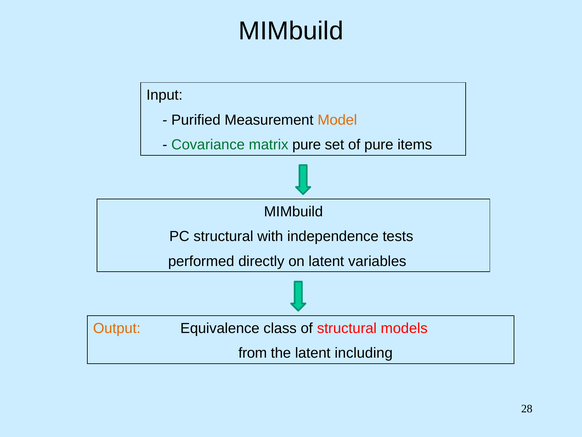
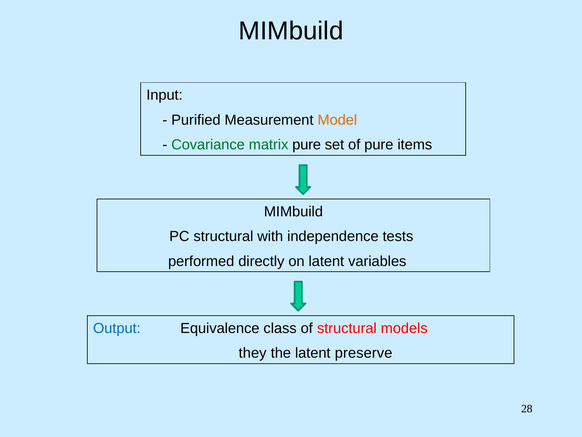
Output colour: orange -> blue
from: from -> they
including: including -> preserve
